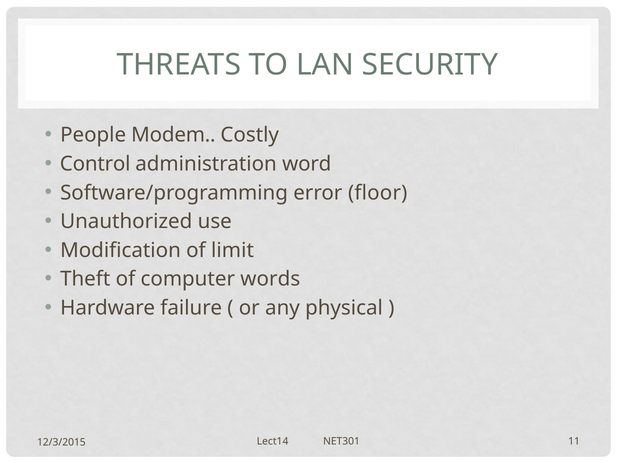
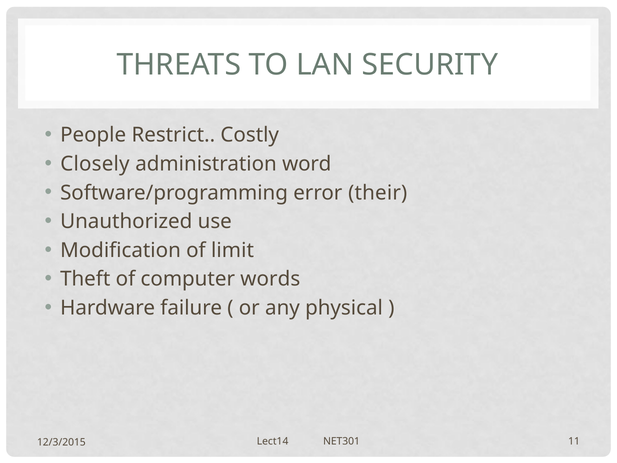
Modem: Modem -> Restrict
Control: Control -> Closely
floor: floor -> their
